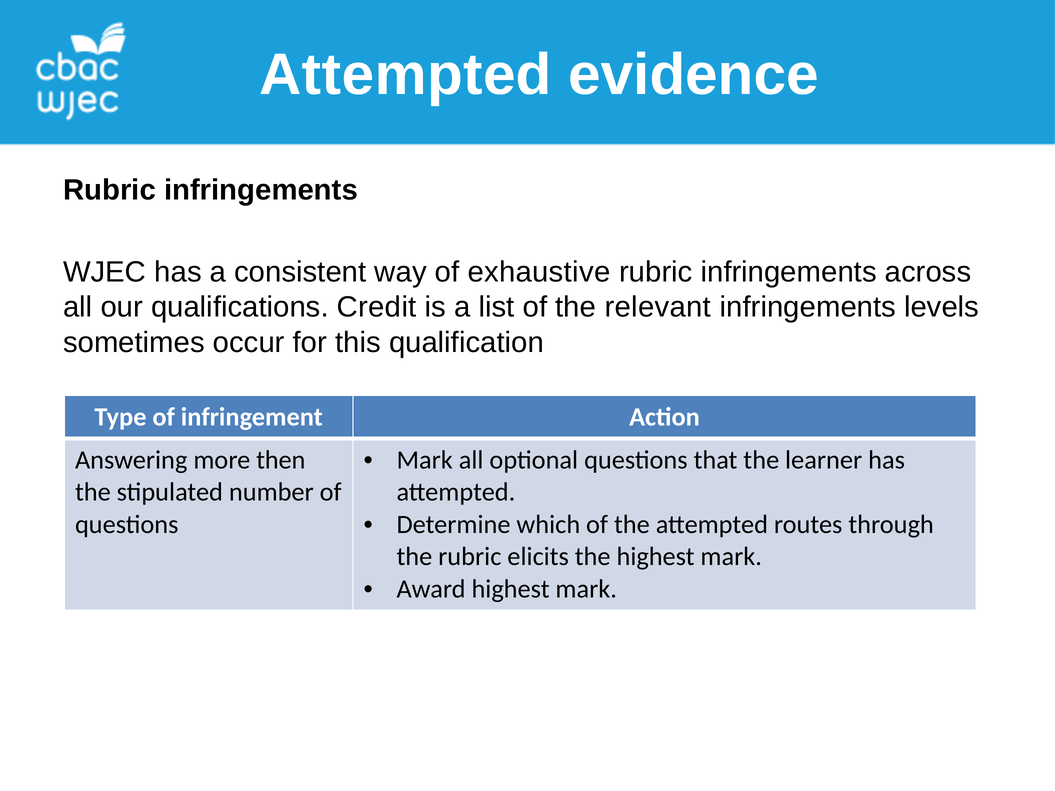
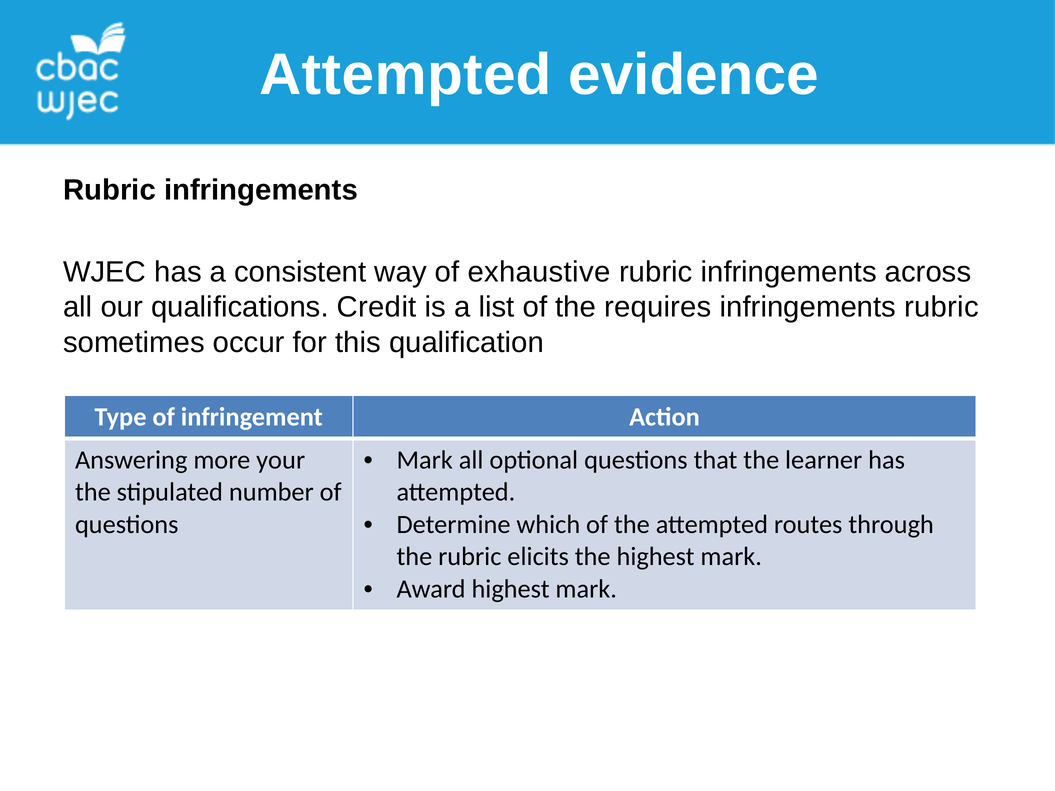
relevant: relevant -> requires
infringements levels: levels -> rubric
then: then -> your
